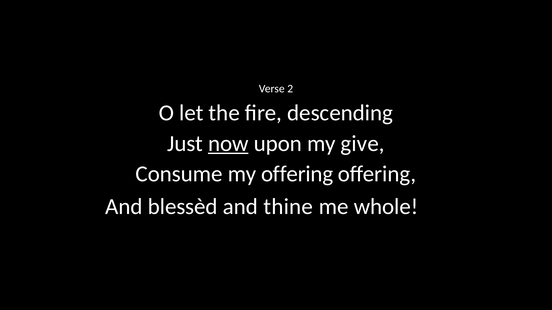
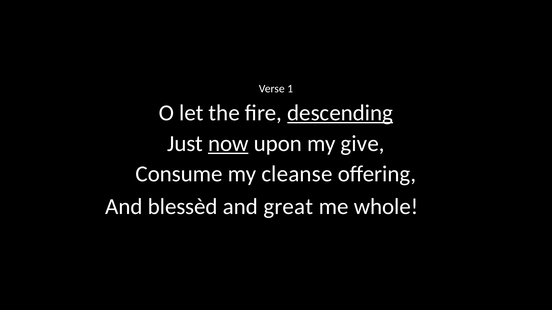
2: 2 -> 1
descending underline: none -> present
my offering: offering -> cleanse
thine: thine -> great
